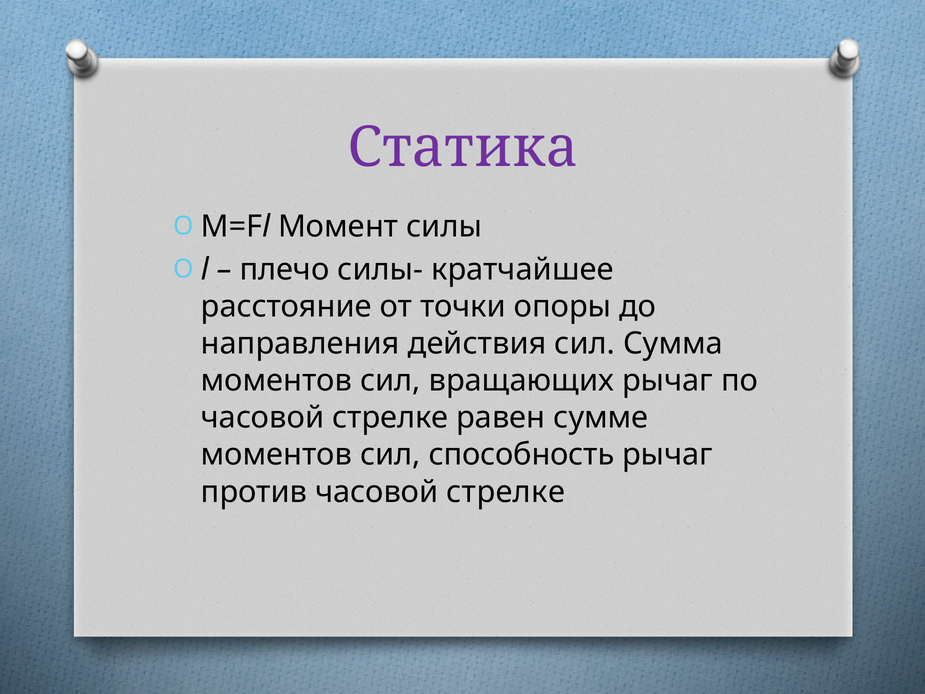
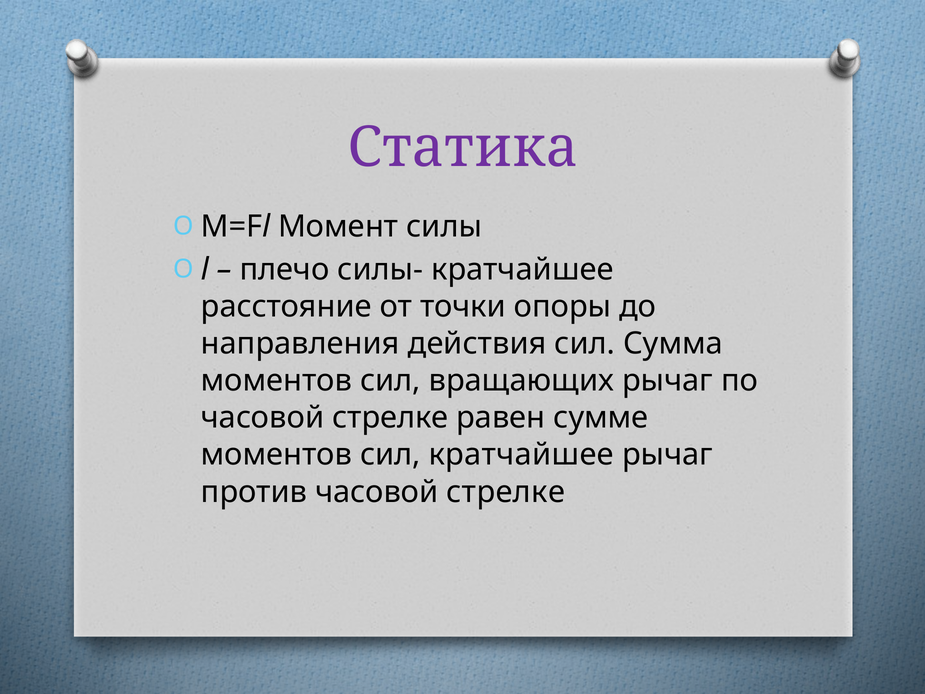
сил способность: способность -> кратчайшее
